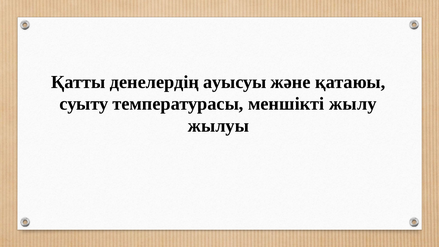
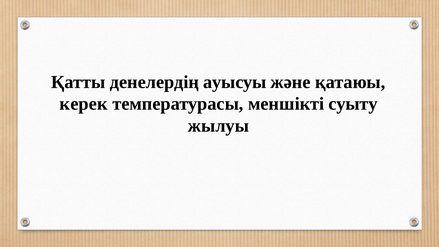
суыту: суыту -> керек
жылу: жылу -> суыту
